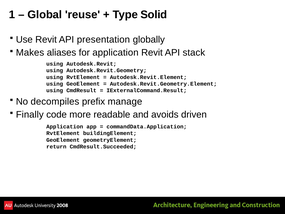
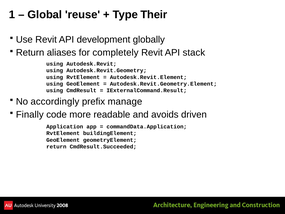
Solid: Solid -> Their
presentation: presentation -> development
Makes at (30, 53): Makes -> Return
for application: application -> completely
decompiles: decompiles -> accordingly
